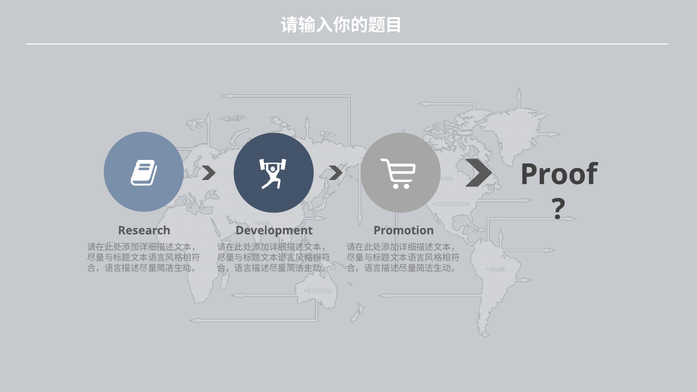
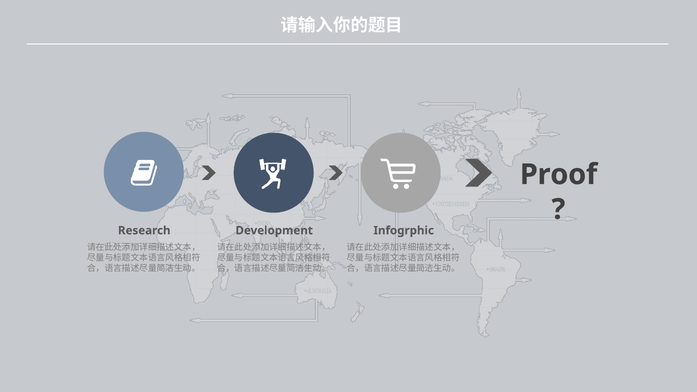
Promotion: Promotion -> Infogrphic
